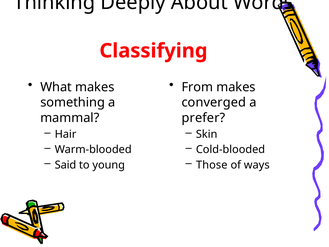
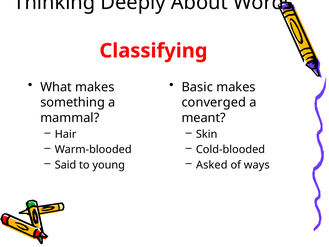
From: From -> Basic
prefer: prefer -> meant
Those: Those -> Asked
